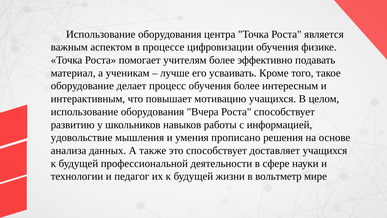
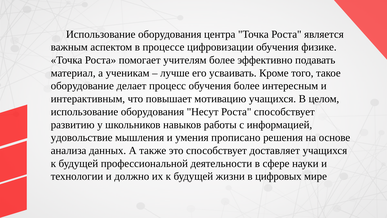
Вчера: Вчера -> Несут
педагог: педагог -> должно
вольтметр: вольтметр -> цифровых
